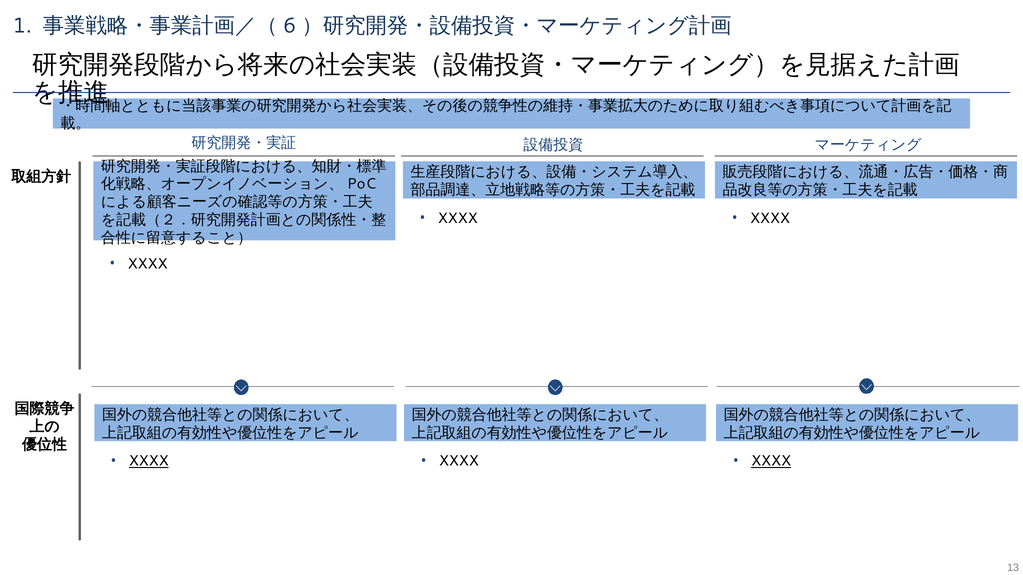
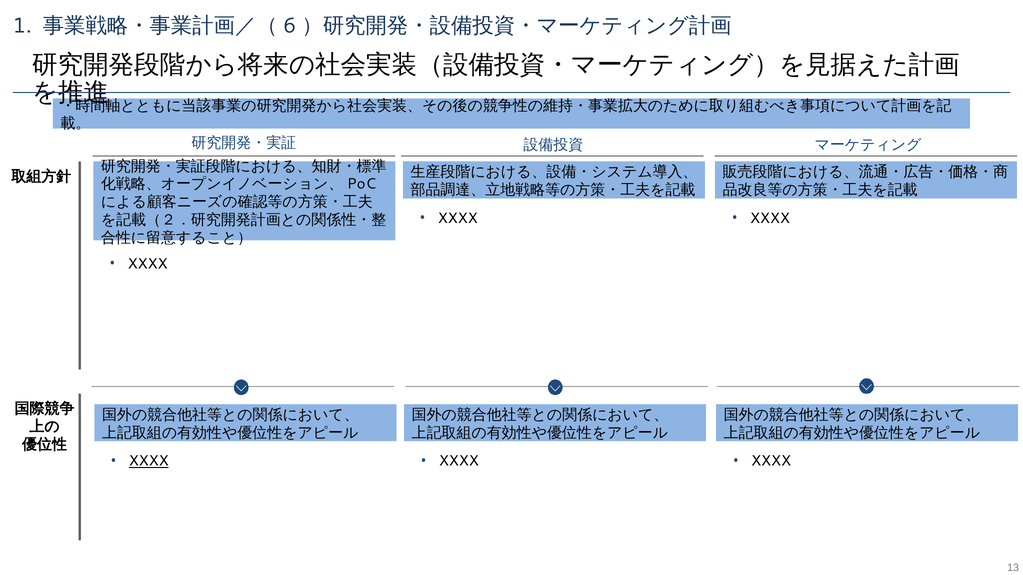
XXXX at (771, 461) underline: present -> none
